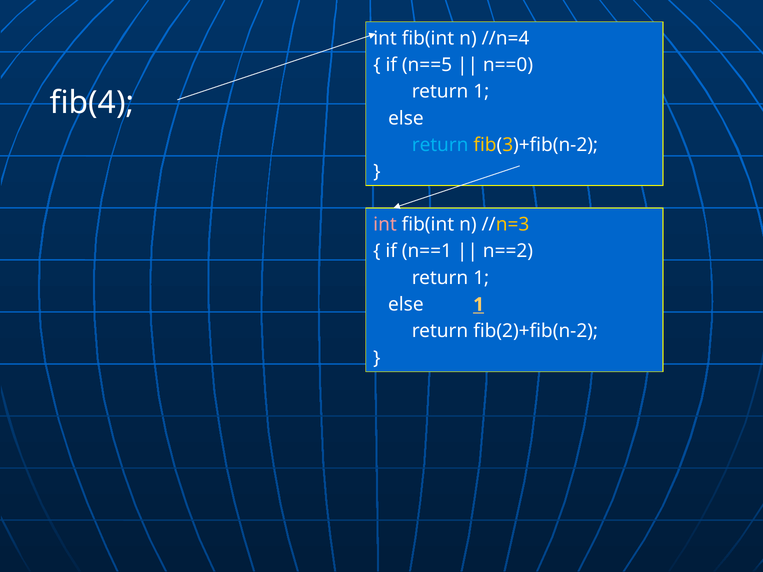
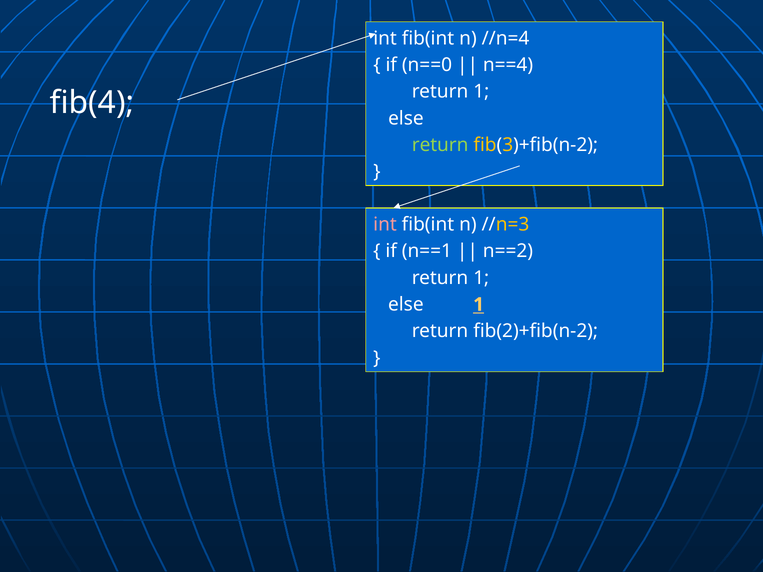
n==5: n==5 -> n==0
n==0: n==0 -> n==4
return at (440, 145) colour: light blue -> light green
